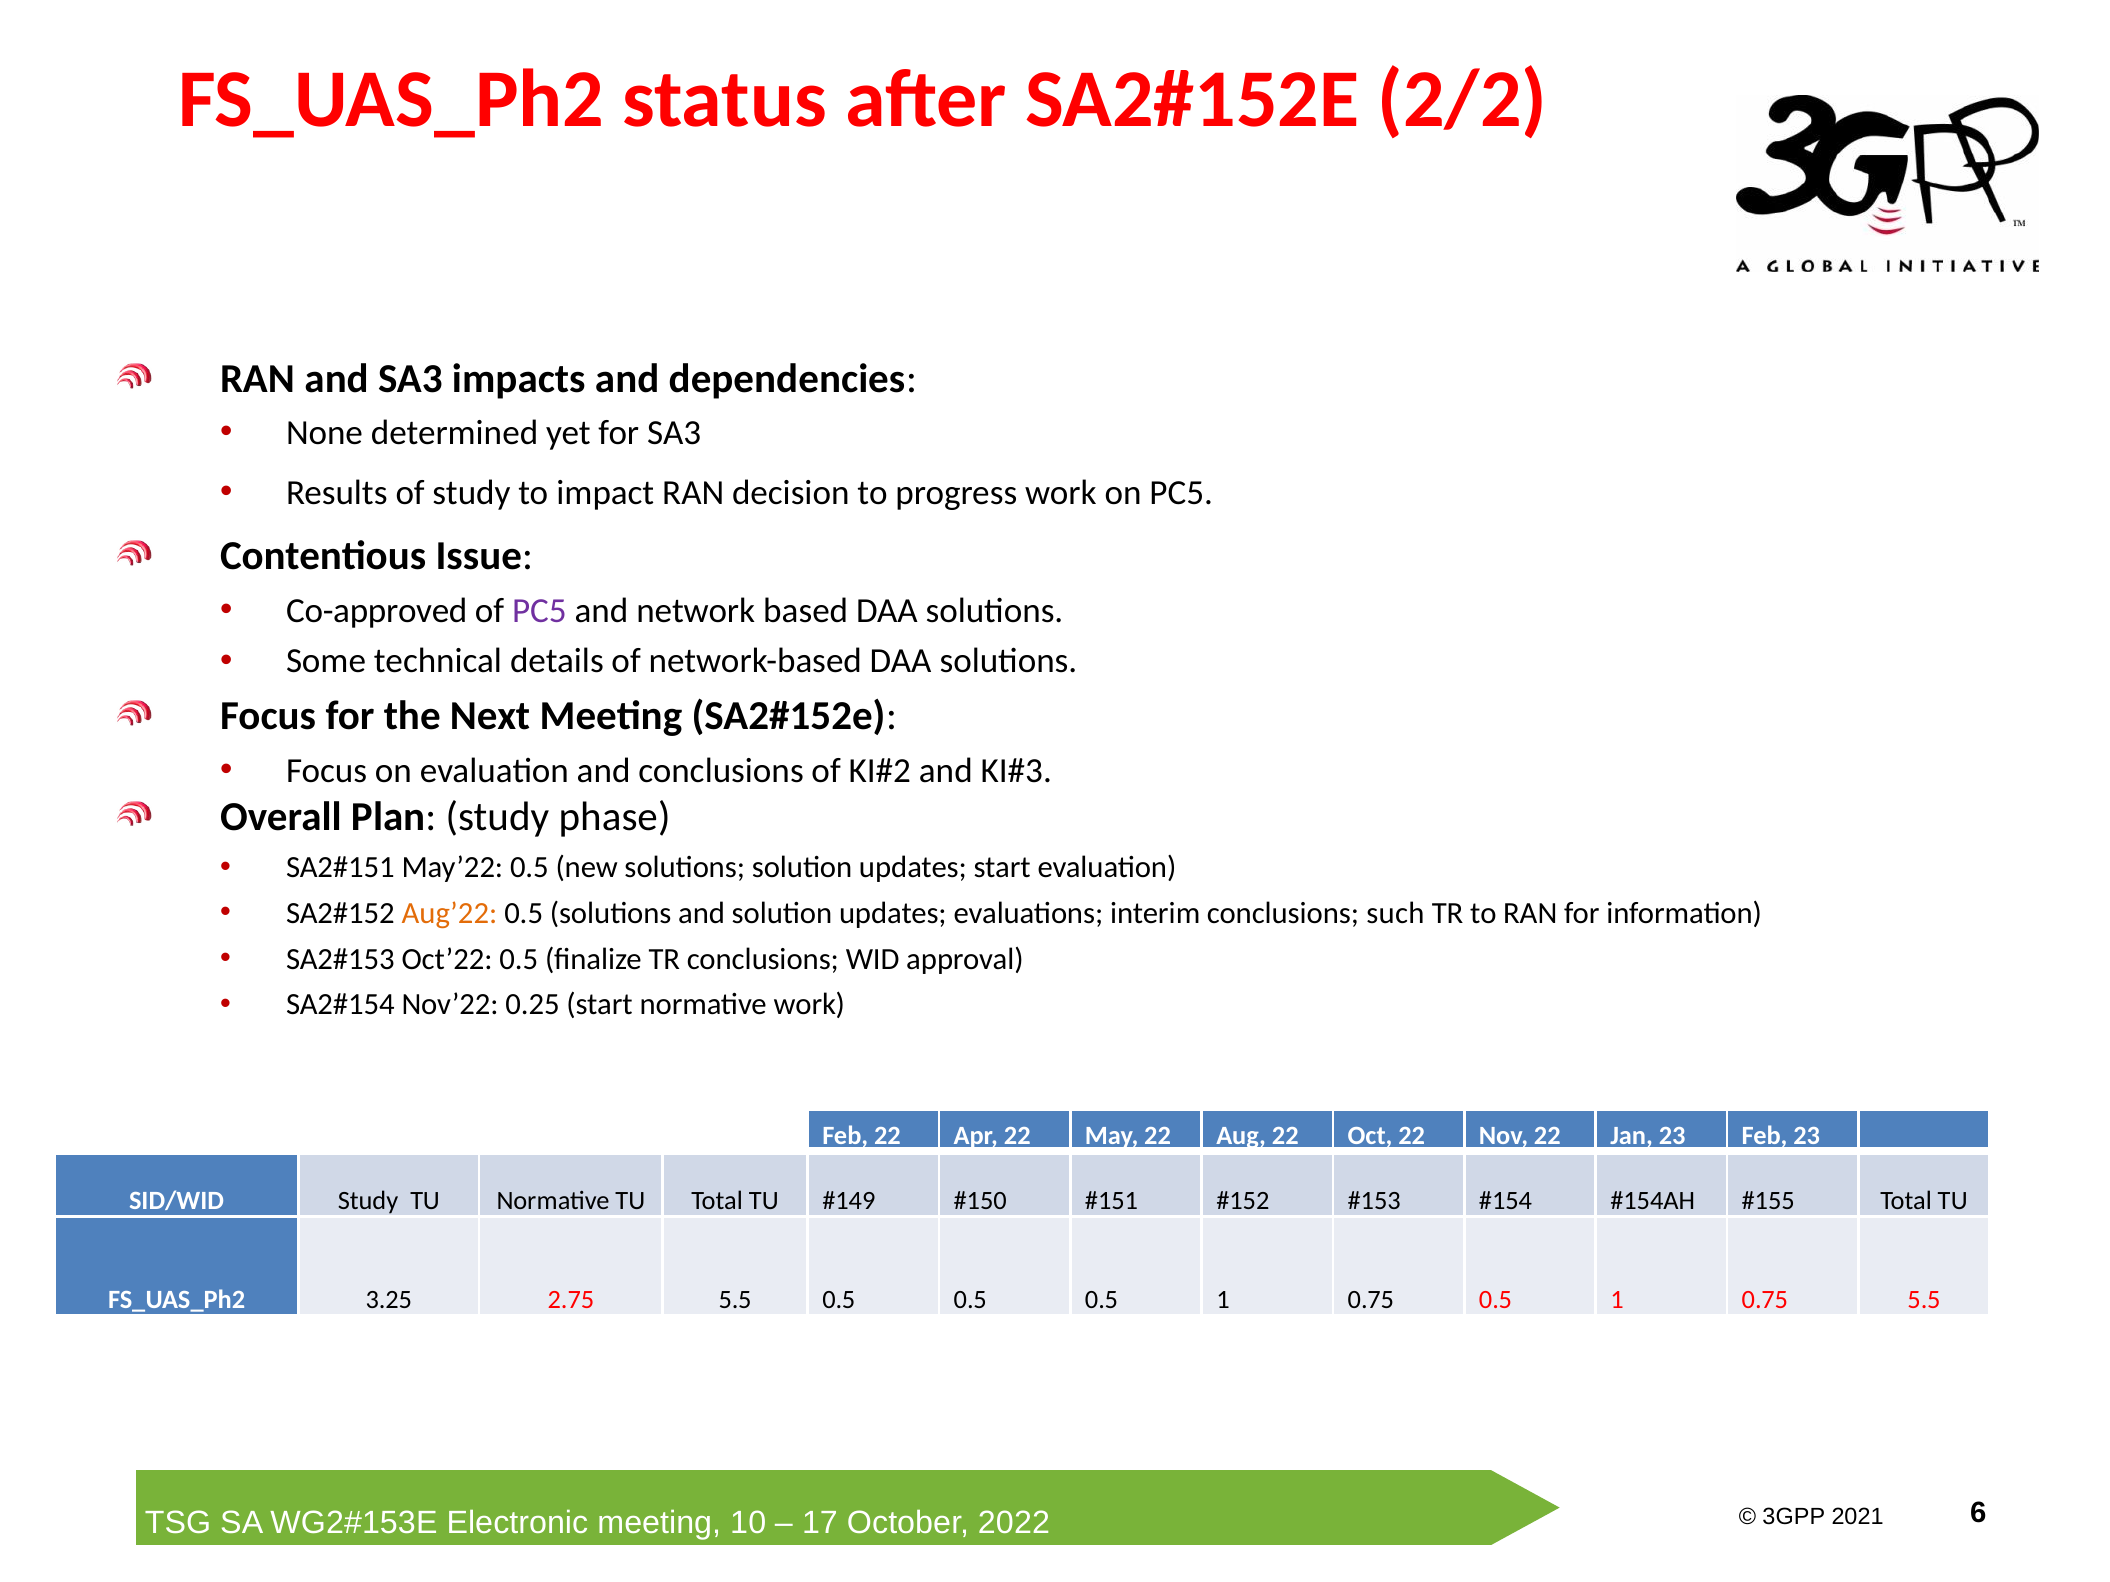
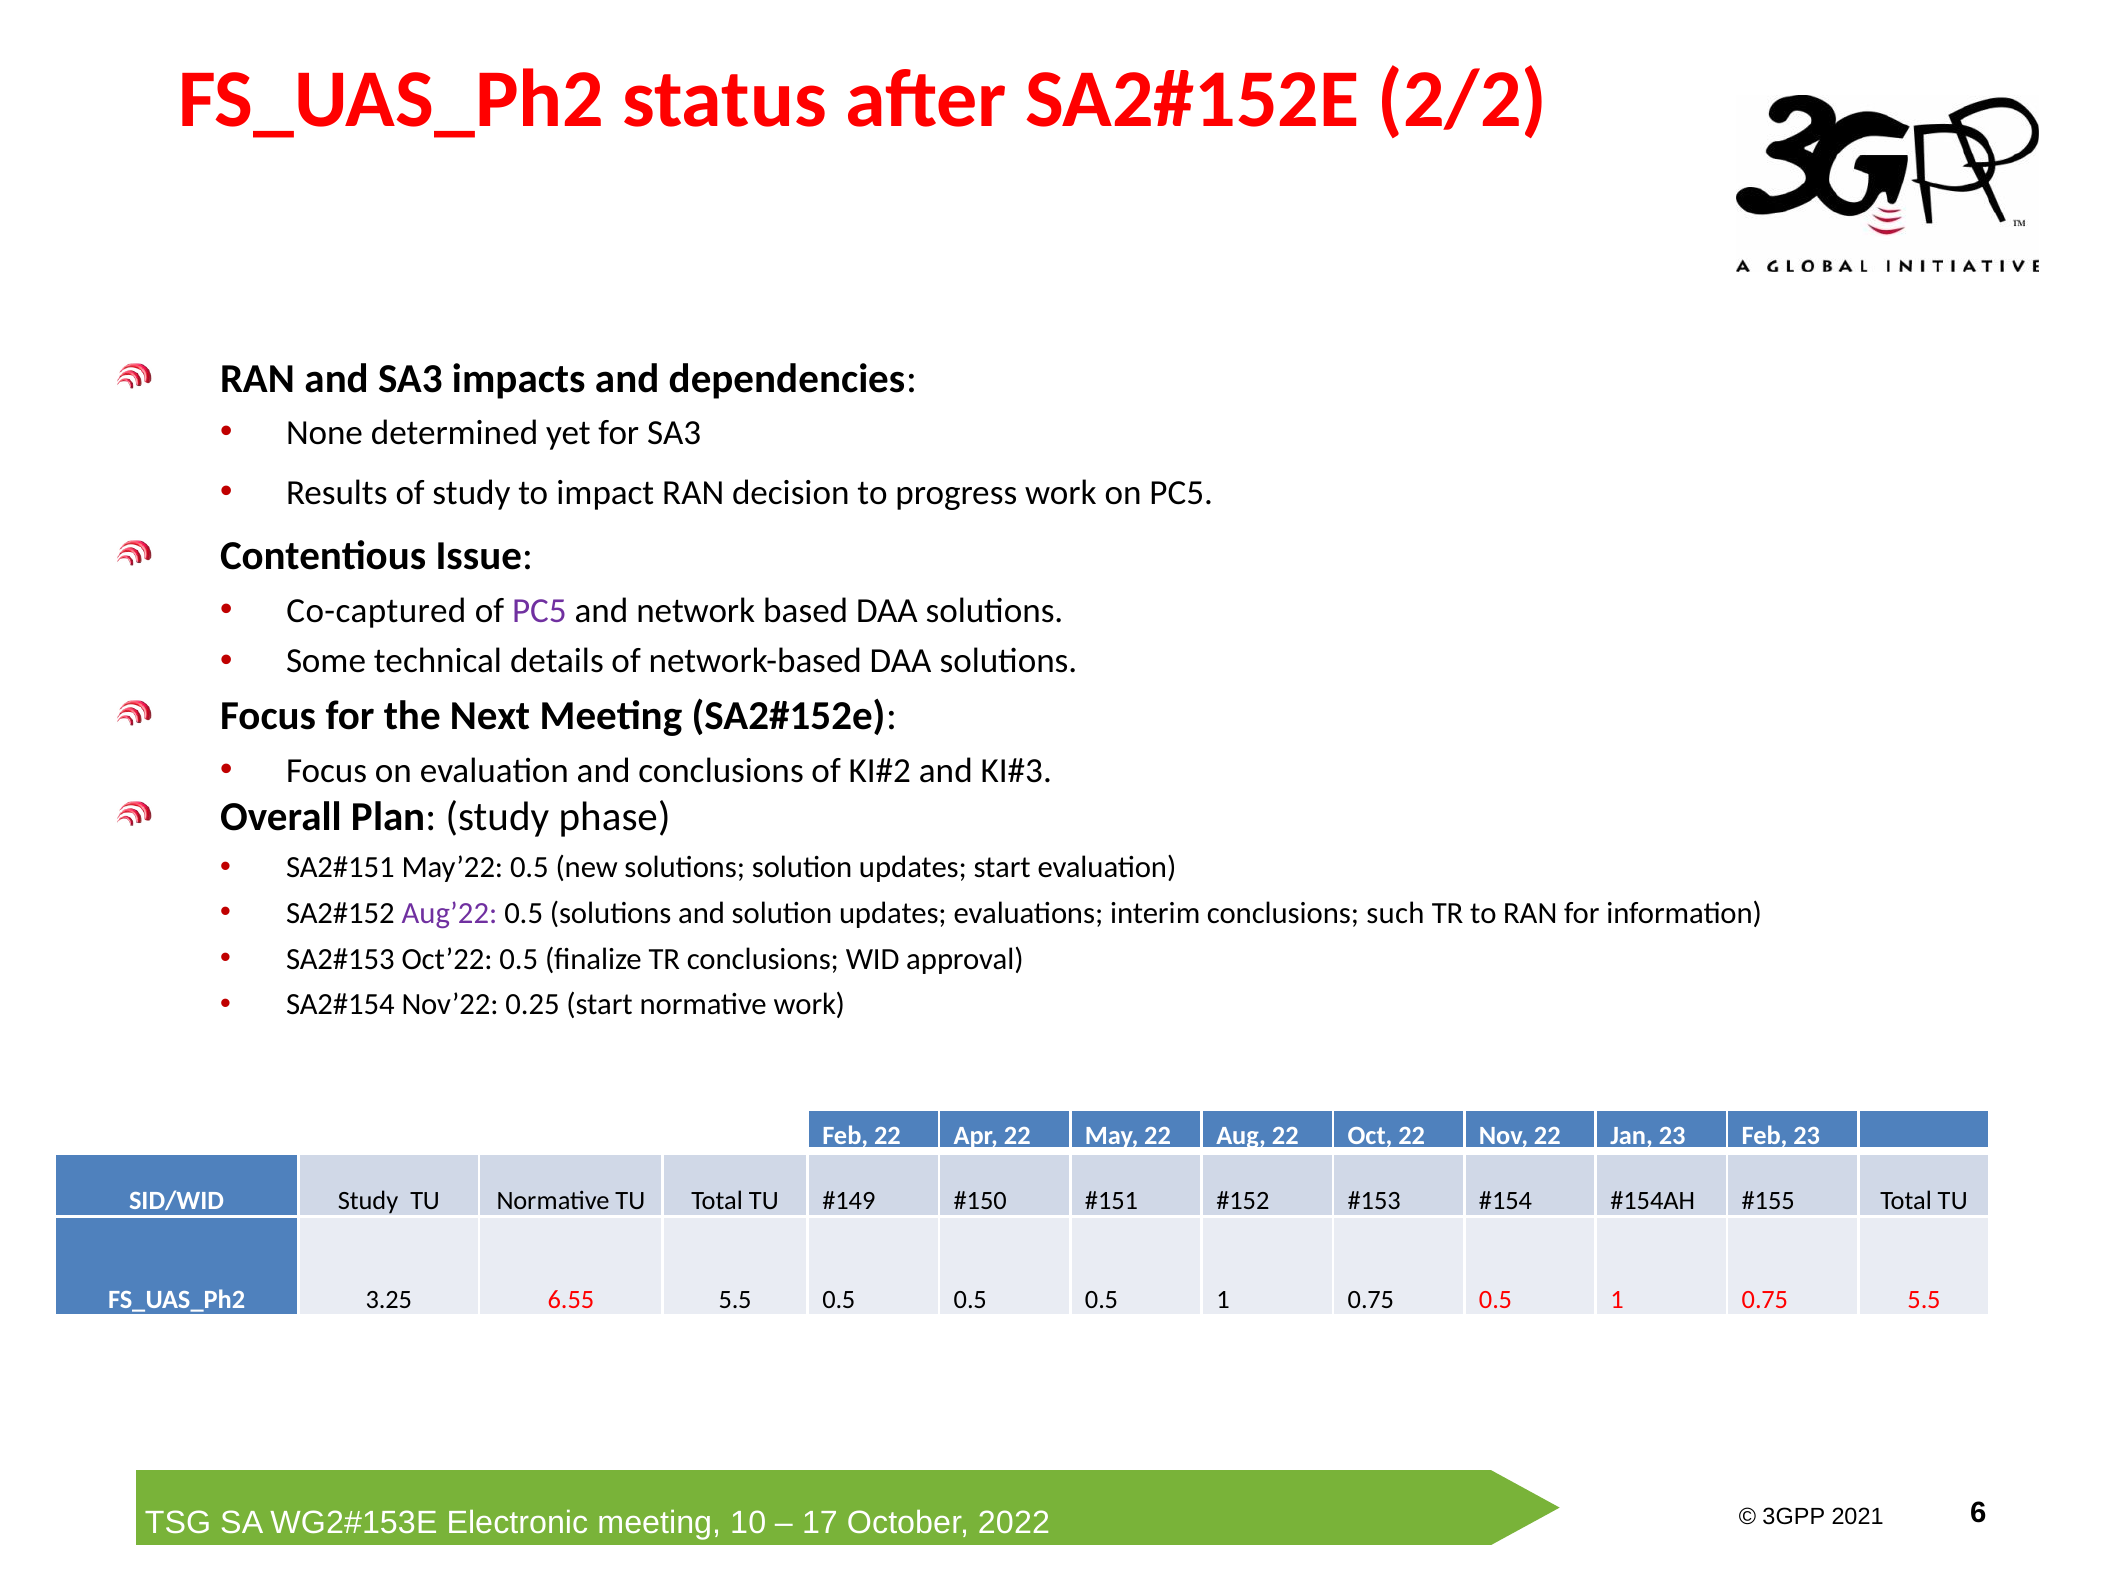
Co-approved: Co-approved -> Co-captured
Aug’22 colour: orange -> purple
2.75: 2.75 -> 6.55
